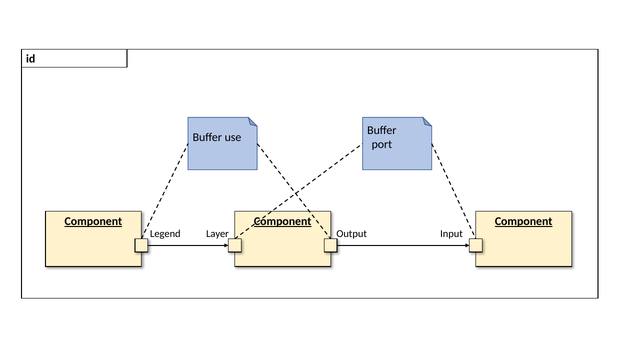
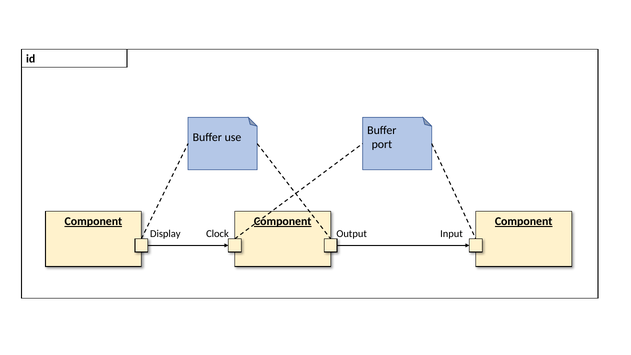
Legend: Legend -> Display
Layer: Layer -> Clock
